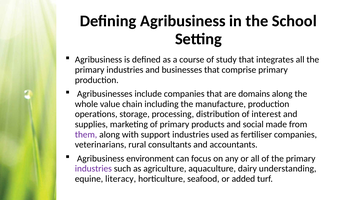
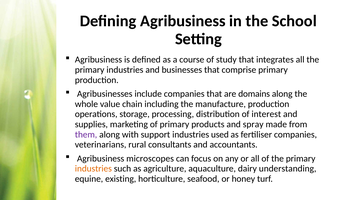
social: social -> spray
environment: environment -> microscopes
industries at (93, 169) colour: purple -> orange
literacy: literacy -> existing
added: added -> honey
